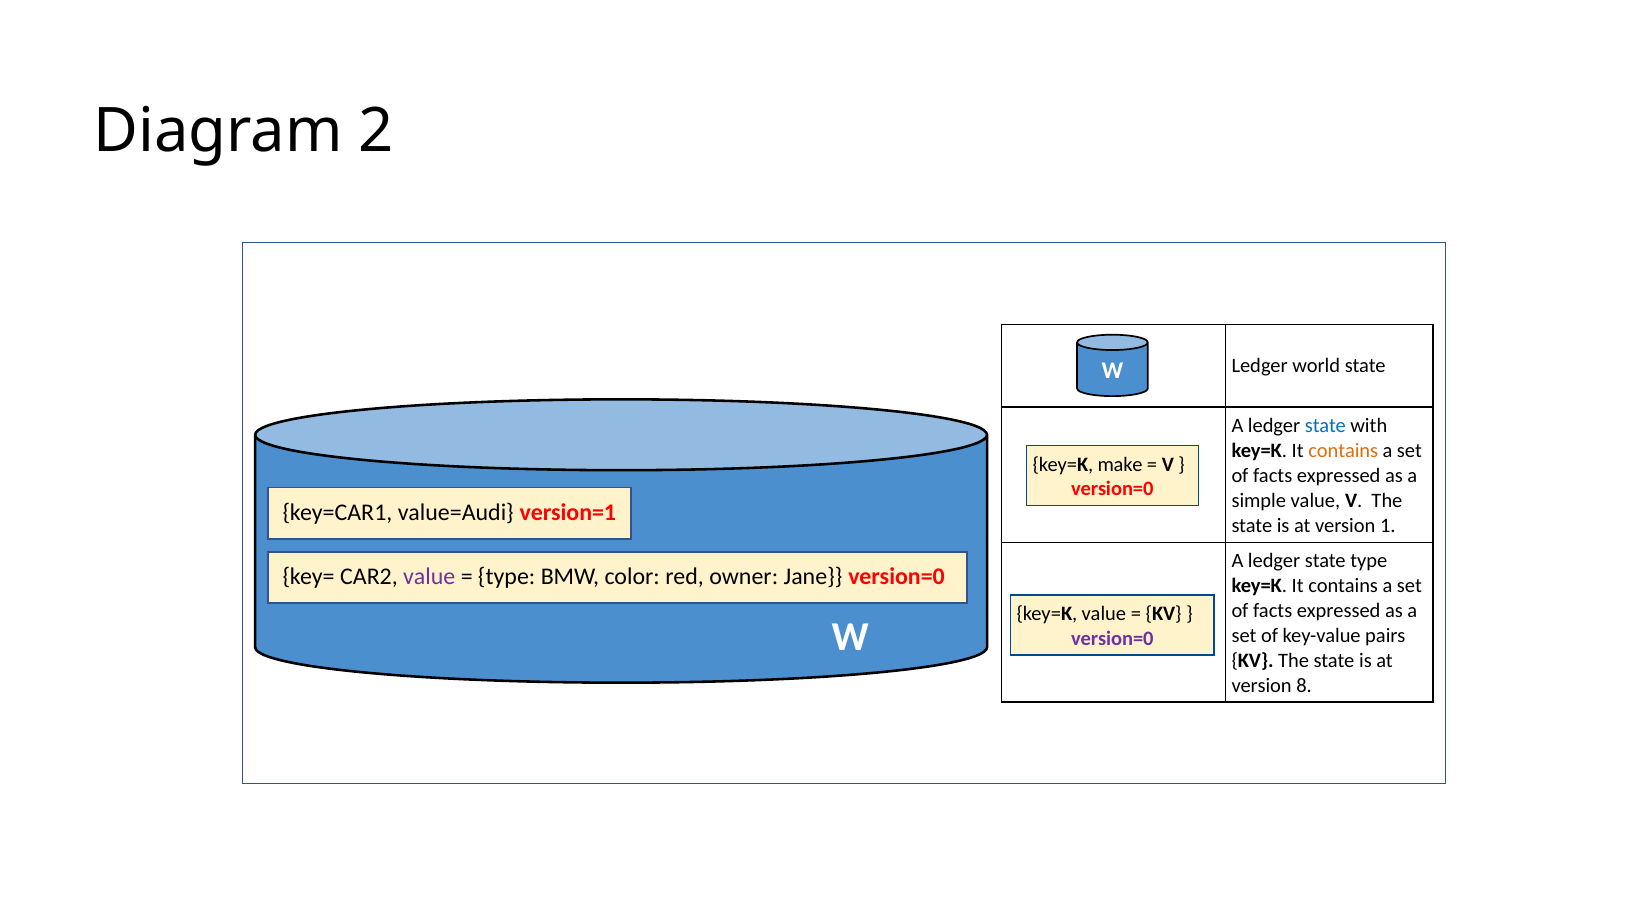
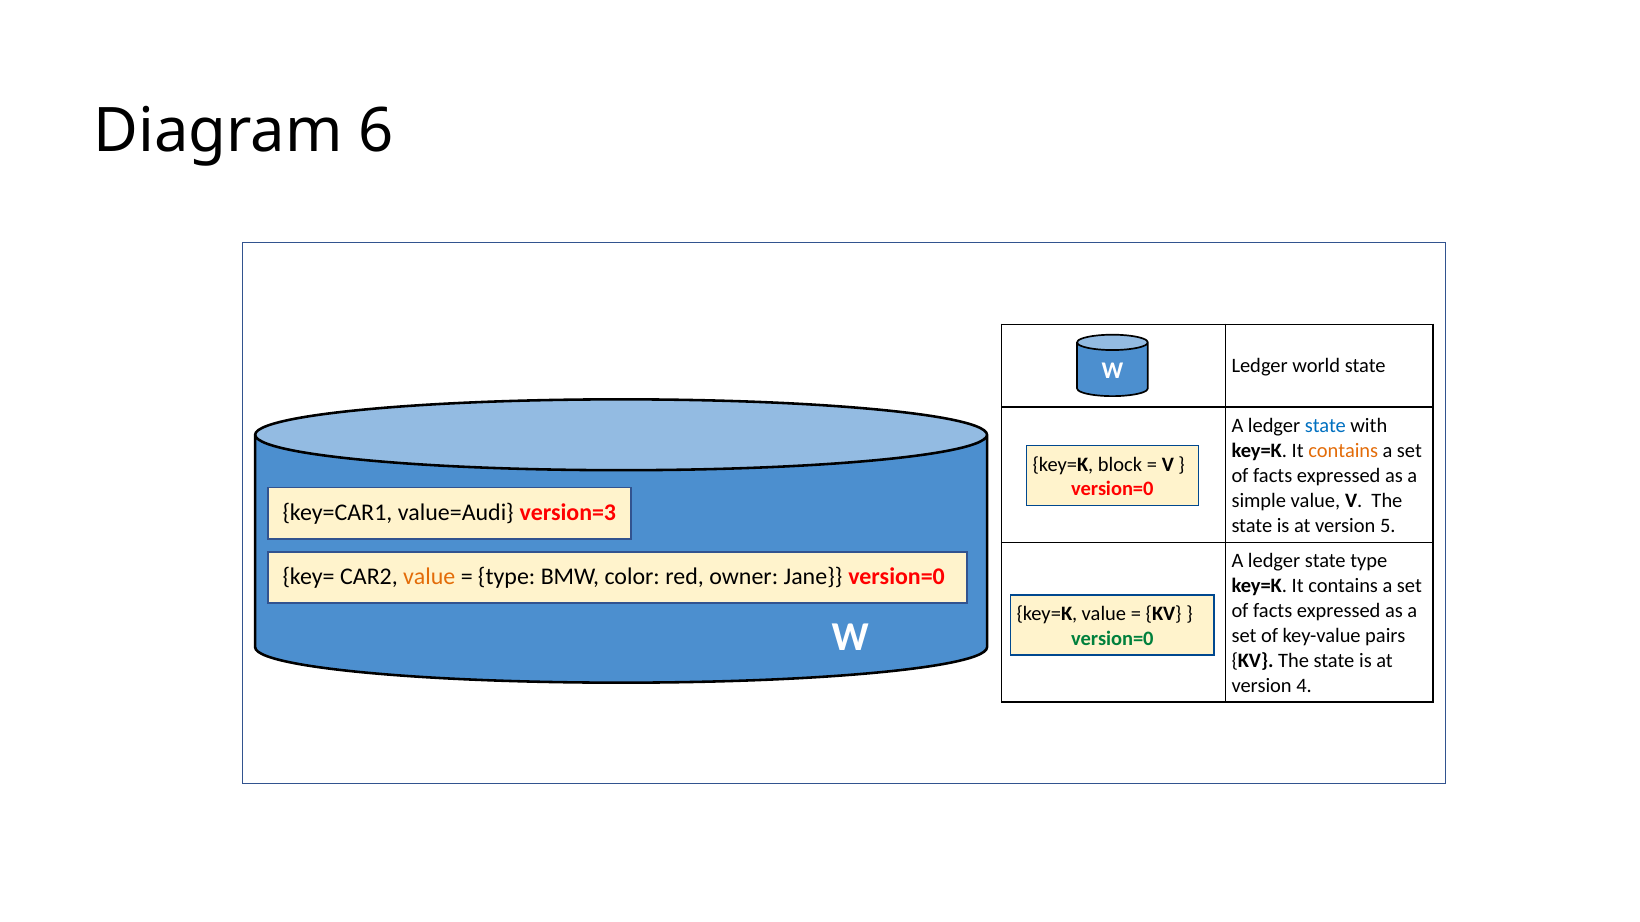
2: 2 -> 6
make: make -> block
version=1: version=1 -> version=3
1: 1 -> 5
value at (429, 577) colour: purple -> orange
version=0 at (1112, 639) colour: purple -> green
8: 8 -> 4
